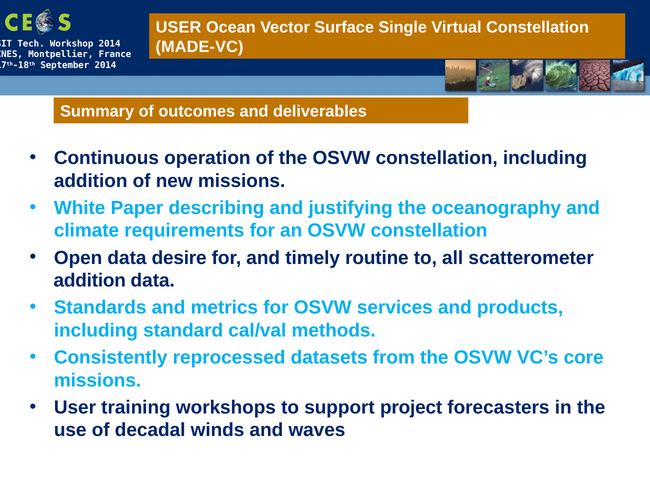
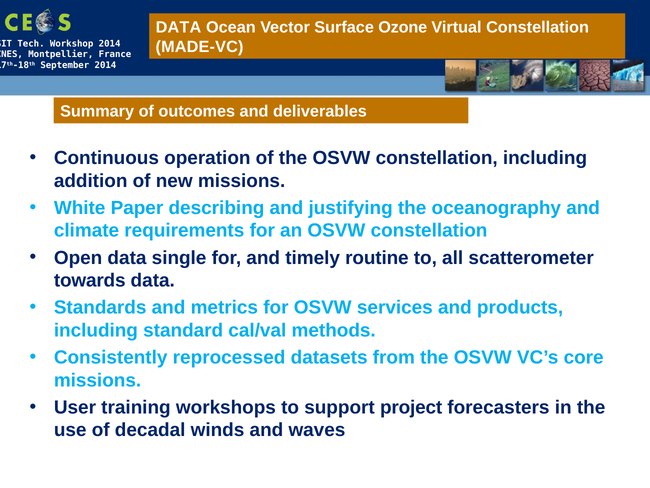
USER at (178, 27): USER -> DATA
Single: Single -> Ozone
desire: desire -> single
addition at (90, 280): addition -> towards
